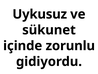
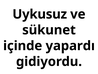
zorunlu: zorunlu -> yapardı
